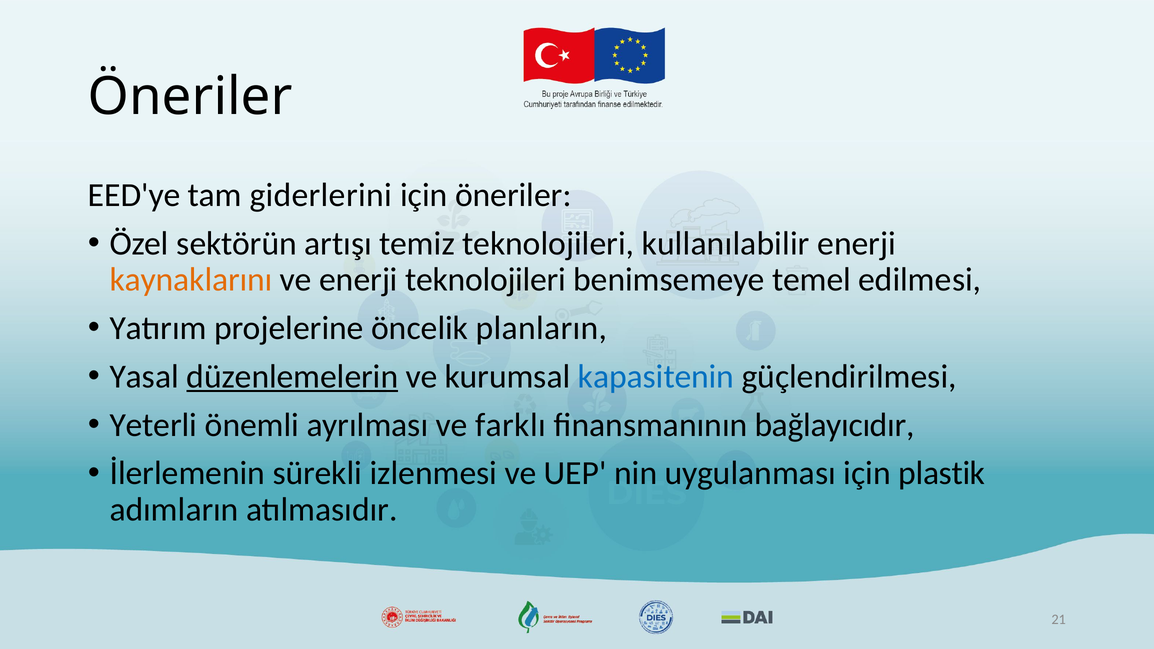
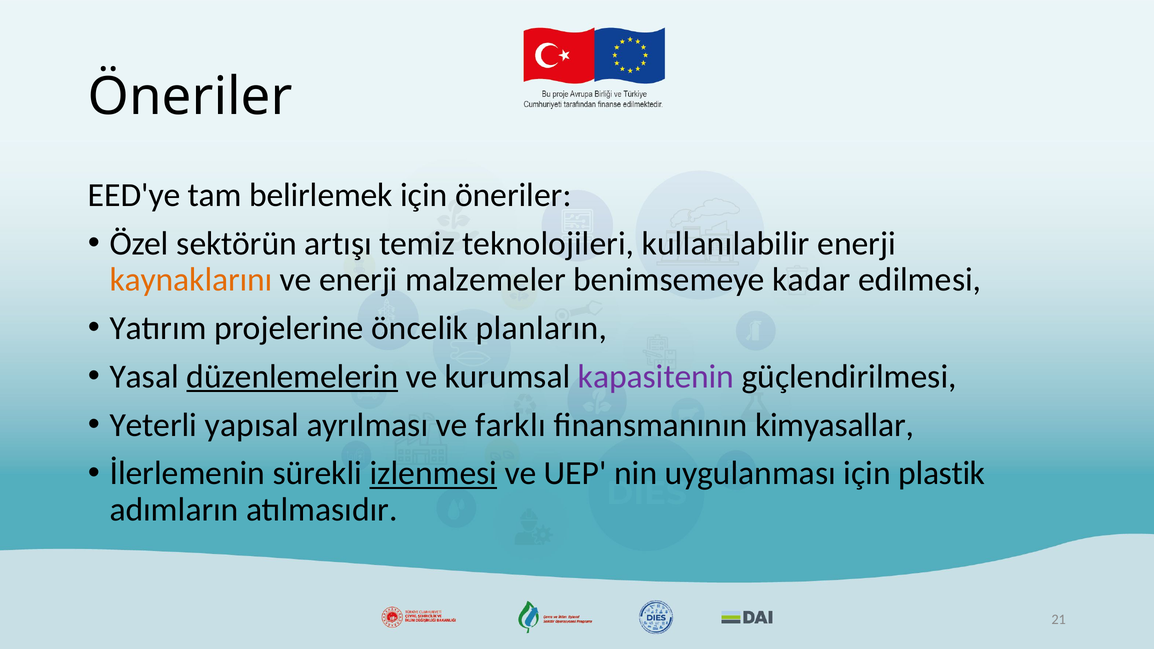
giderlerini: giderlerini -> belirlemek
enerji teknolojileri: teknolojileri -> malzemeler
temel: temel -> kadar
kapasitenin colour: blue -> purple
önemli: önemli -> yapısal
bağlayıcıdır: bağlayıcıdır -> kimyasallar
izlenmesi underline: none -> present
